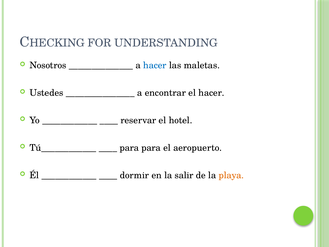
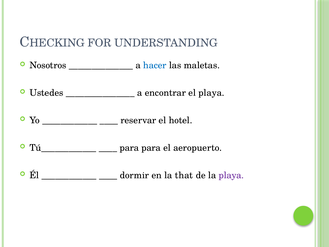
el hacer: hacer -> playa
salir: salir -> that
playa at (231, 175) colour: orange -> purple
